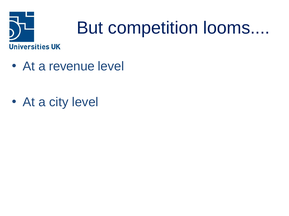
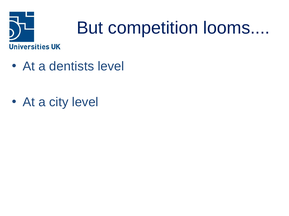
revenue: revenue -> dentists
